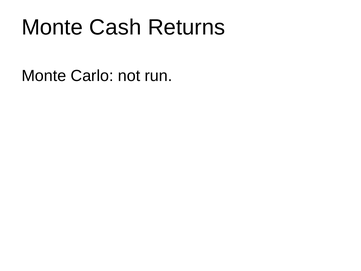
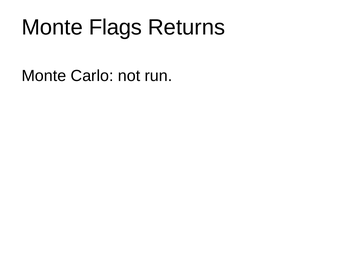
Cash: Cash -> Flags
